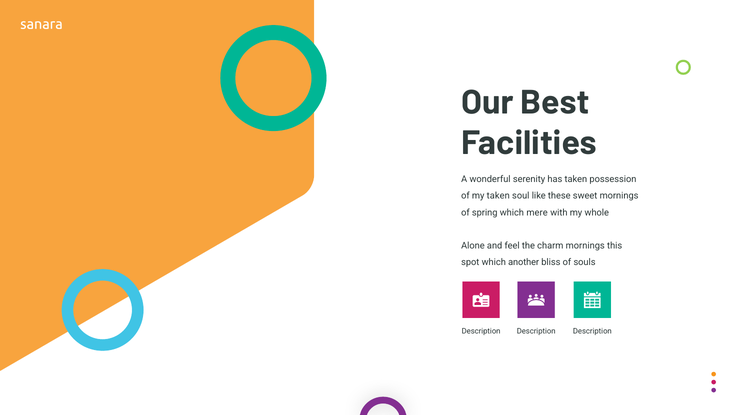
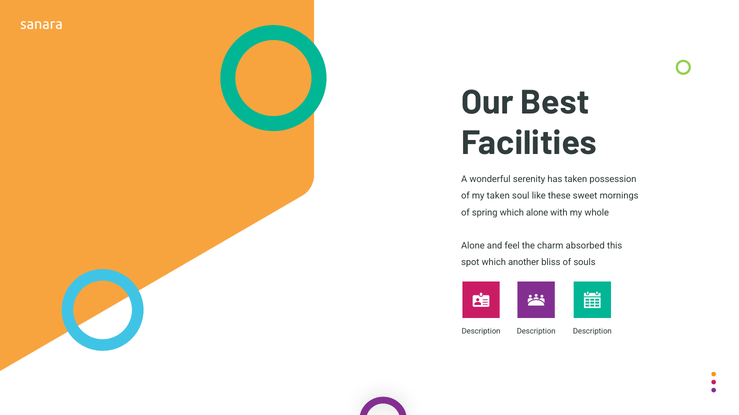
which mere: mere -> alone
charm mornings: mornings -> absorbed
